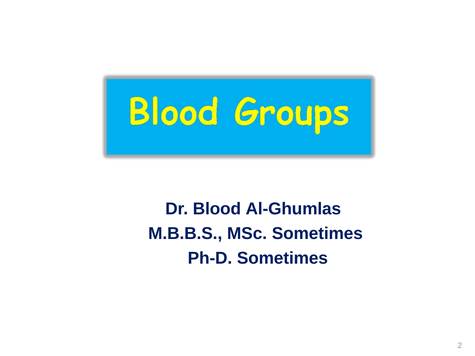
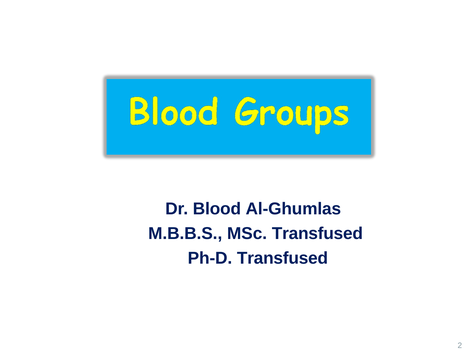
MSc Sometimes: Sometimes -> Transfused
Ph-D Sometimes: Sometimes -> Transfused
